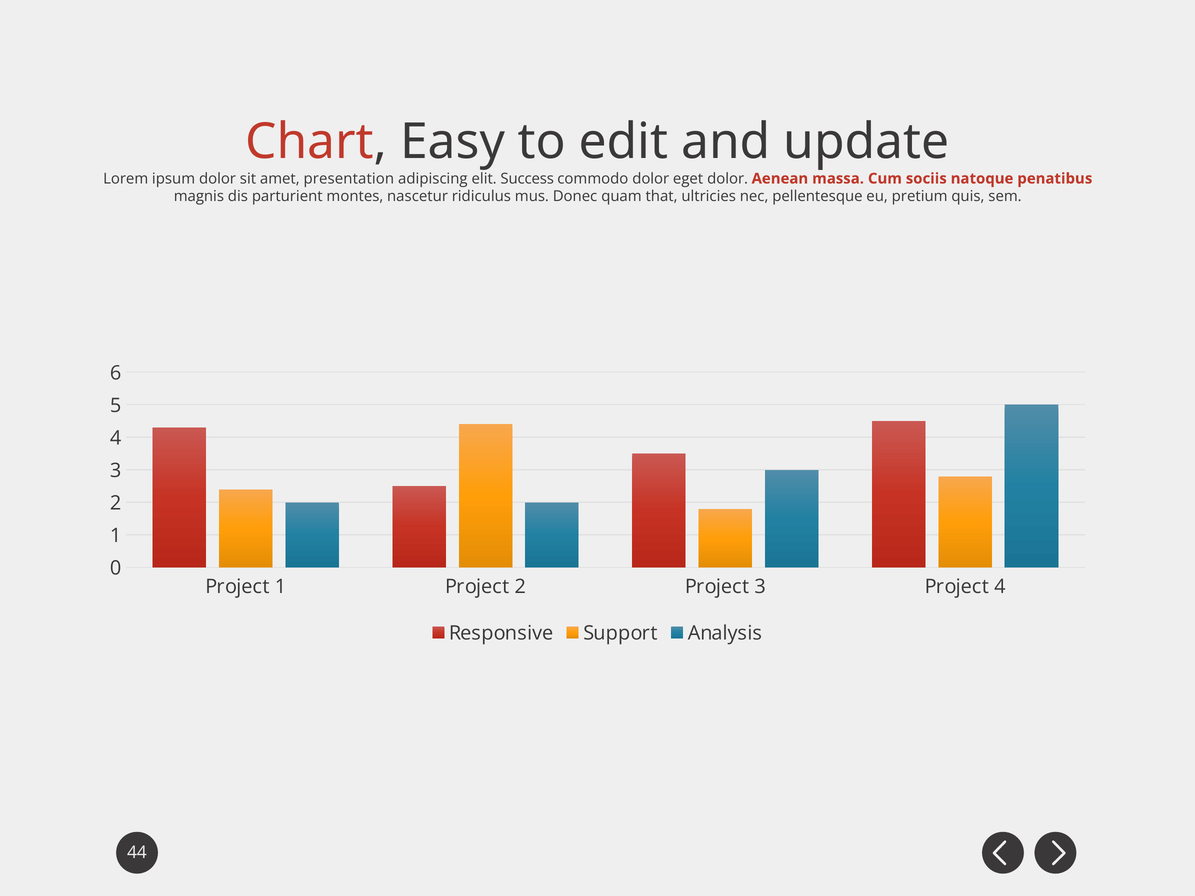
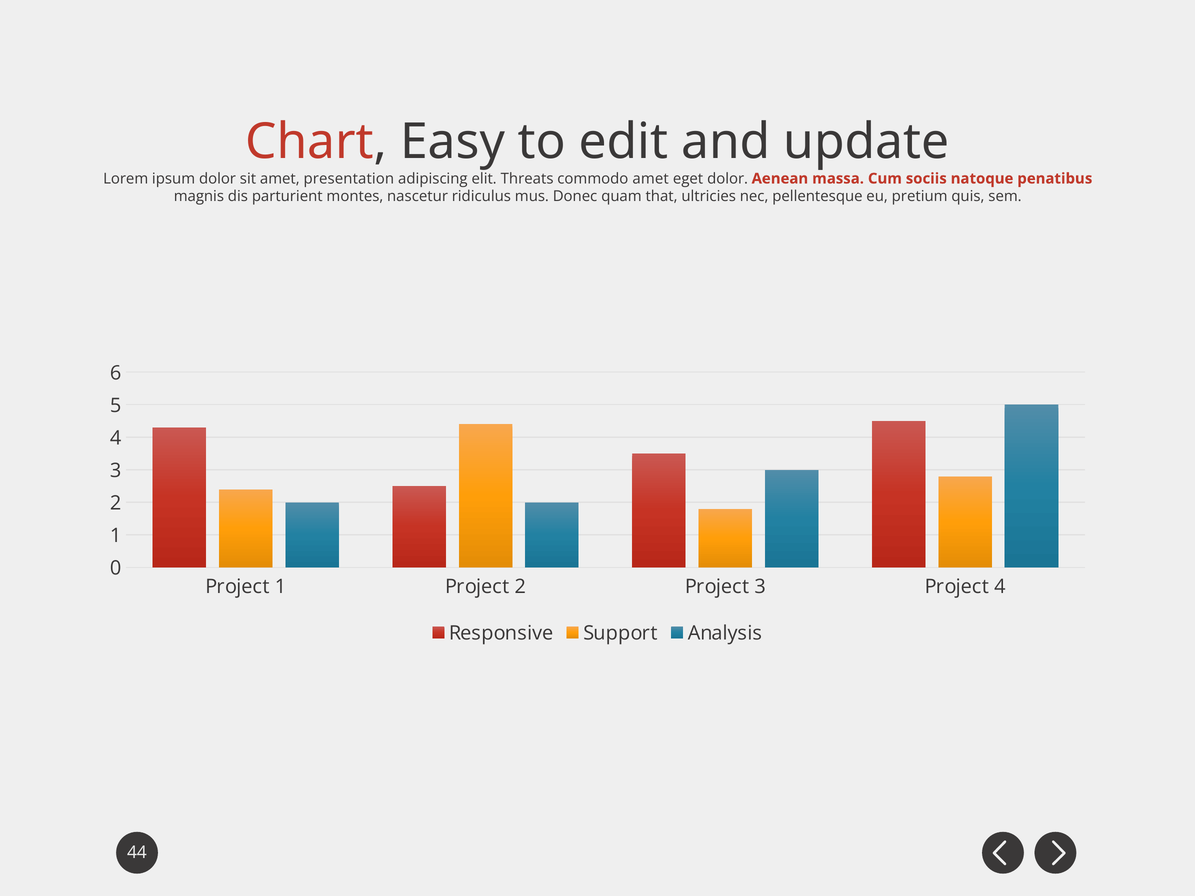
Success: Success -> Threats
commodo dolor: dolor -> amet
